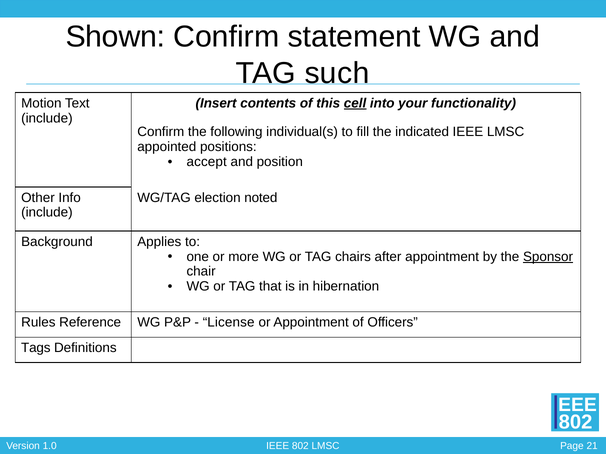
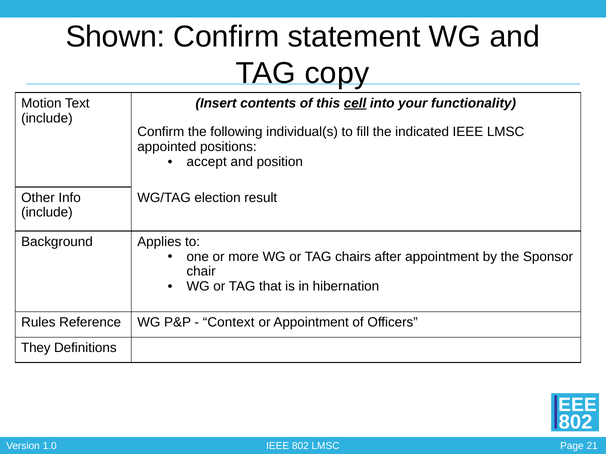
such: such -> copy
noted: noted -> result
Sponsor underline: present -> none
License: License -> Context
Tags: Tags -> They
